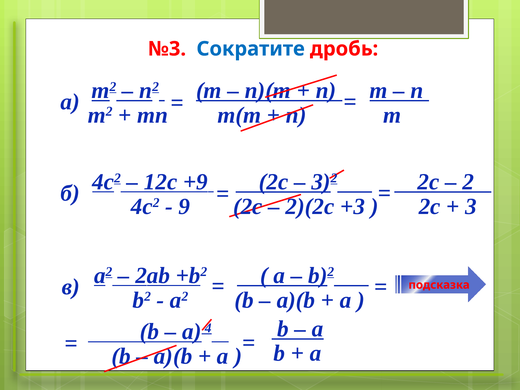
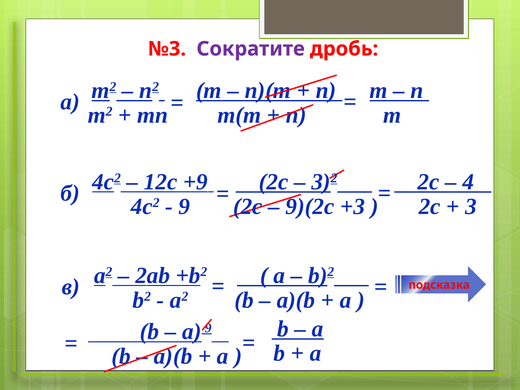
Сократите colour: blue -> purple
2: 2 -> 4
2)(2с: 2)(2с -> 9)(2с
a 4: 4 -> 9
